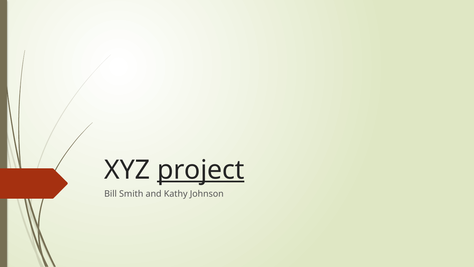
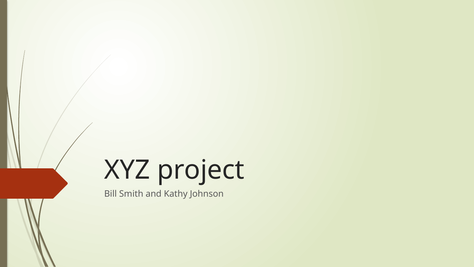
project underline: present -> none
